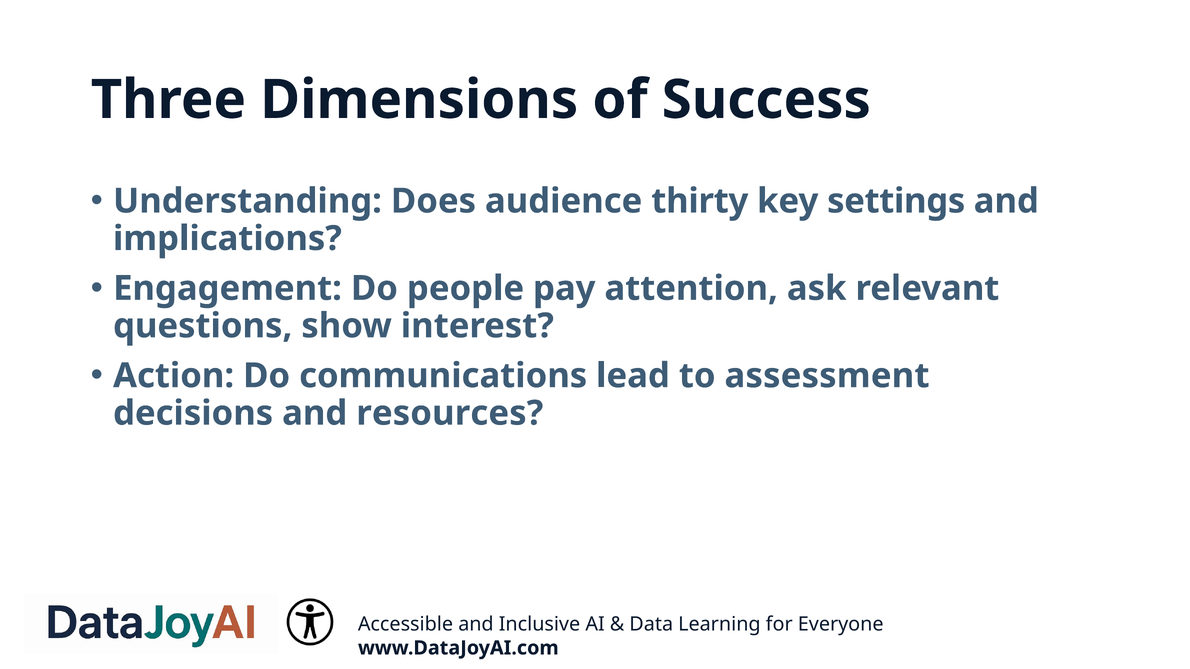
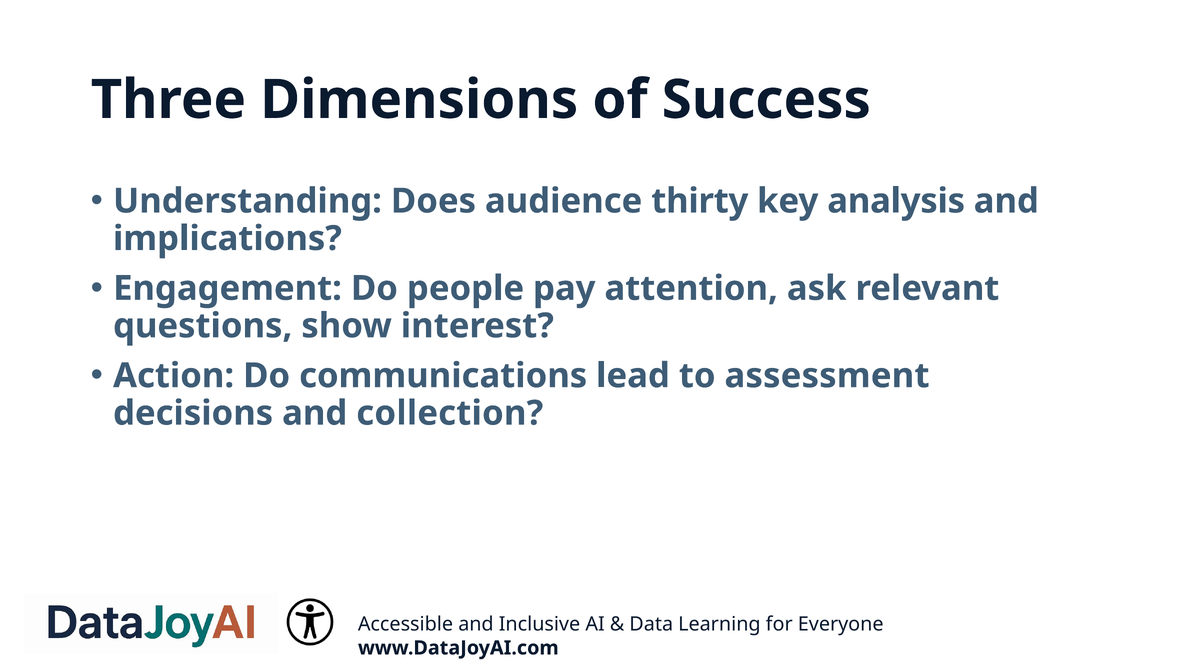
settings: settings -> analysis
resources: resources -> collection
